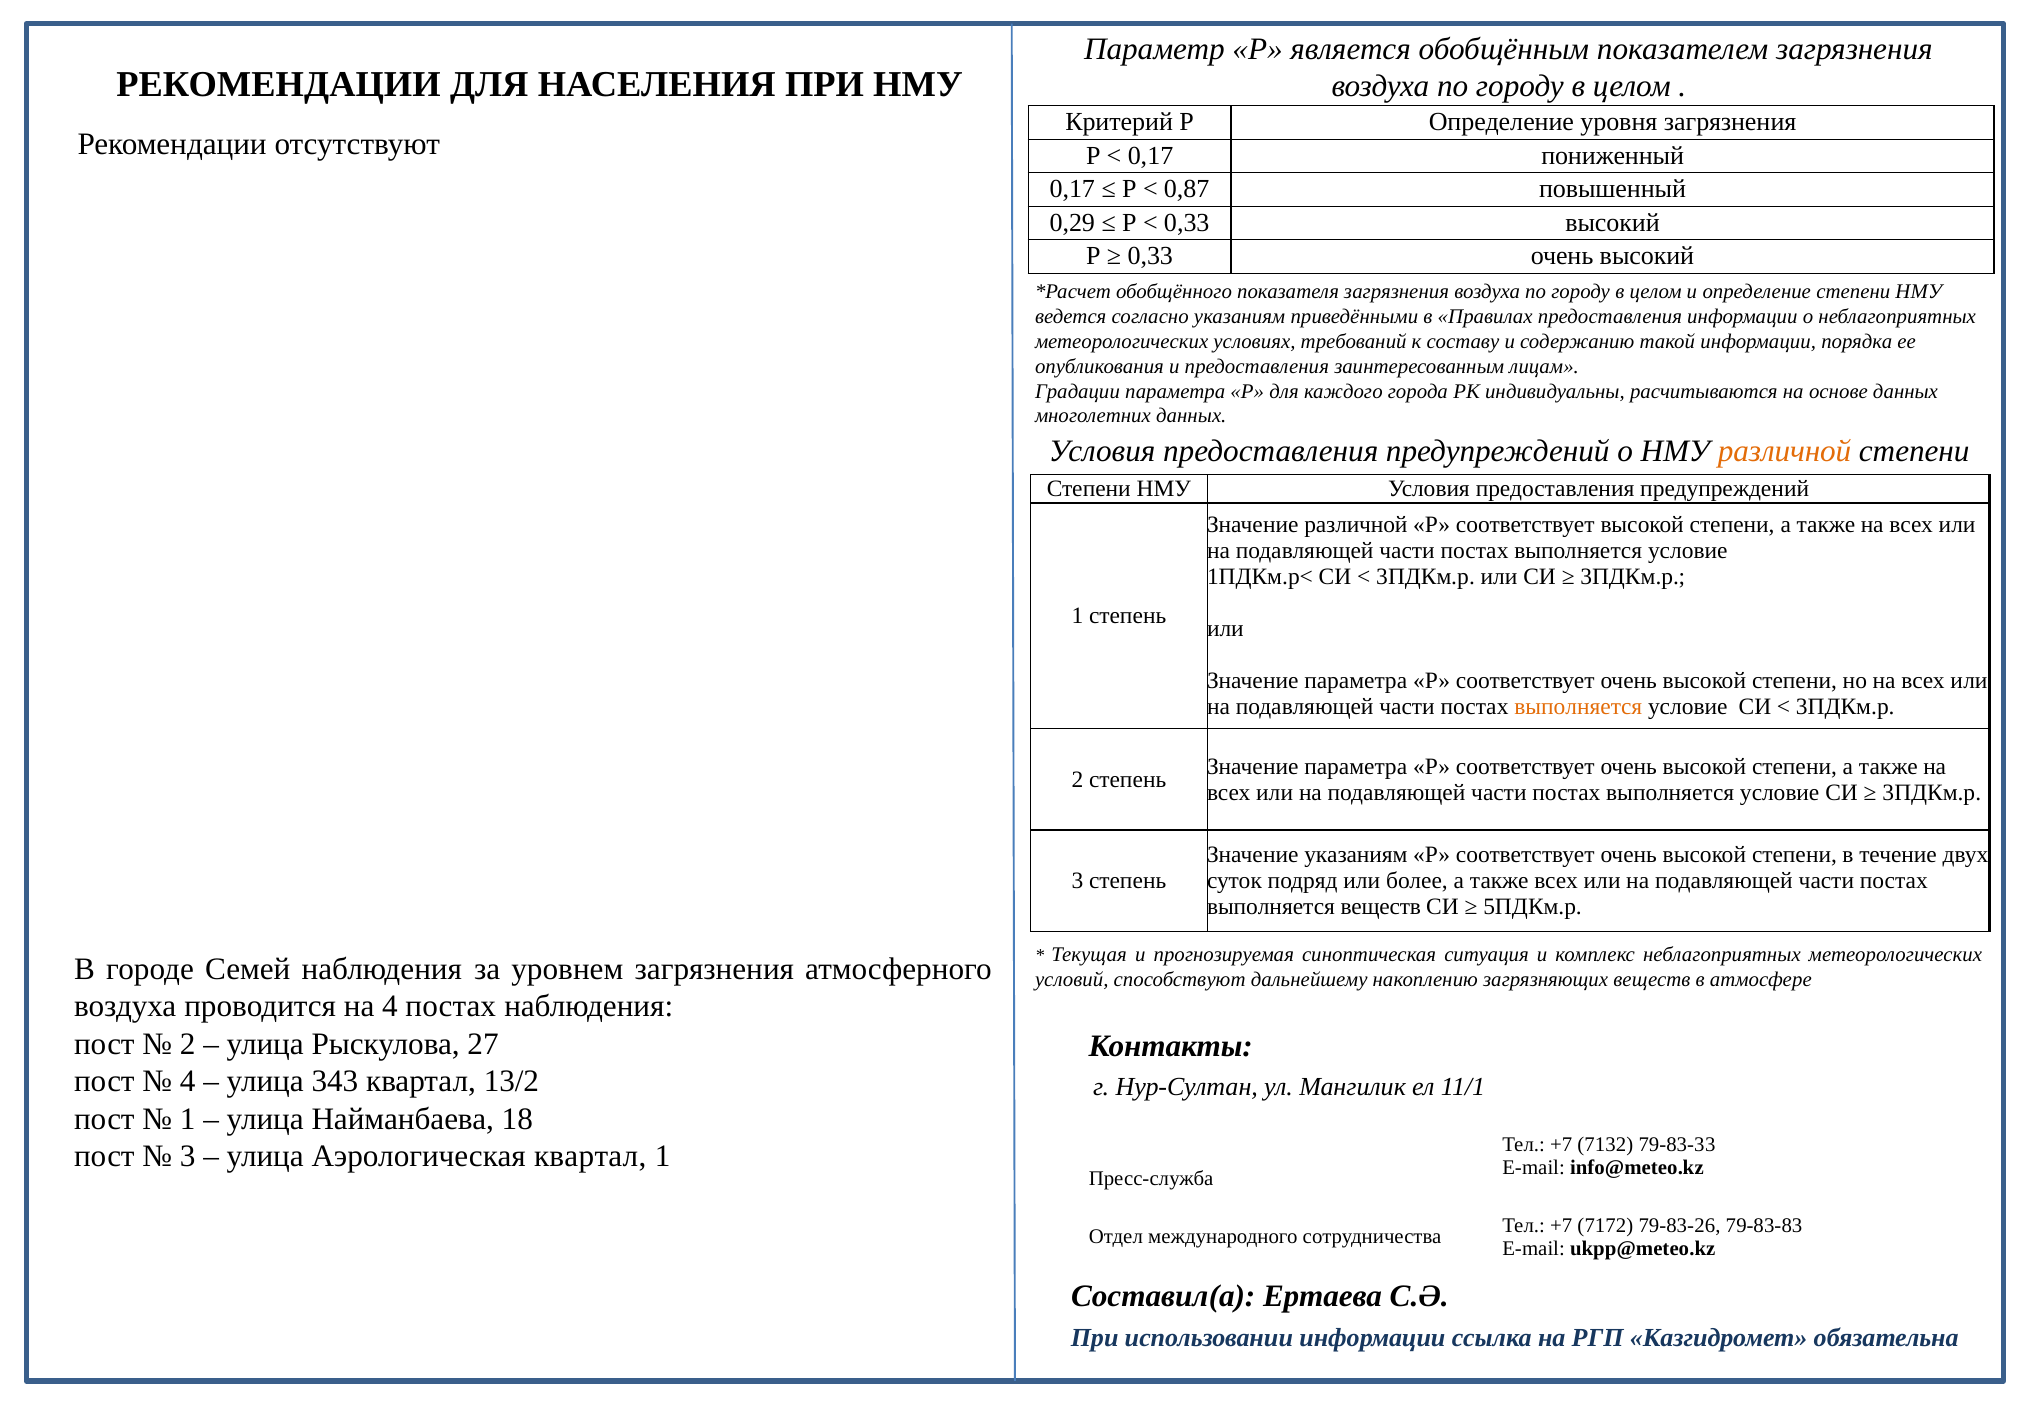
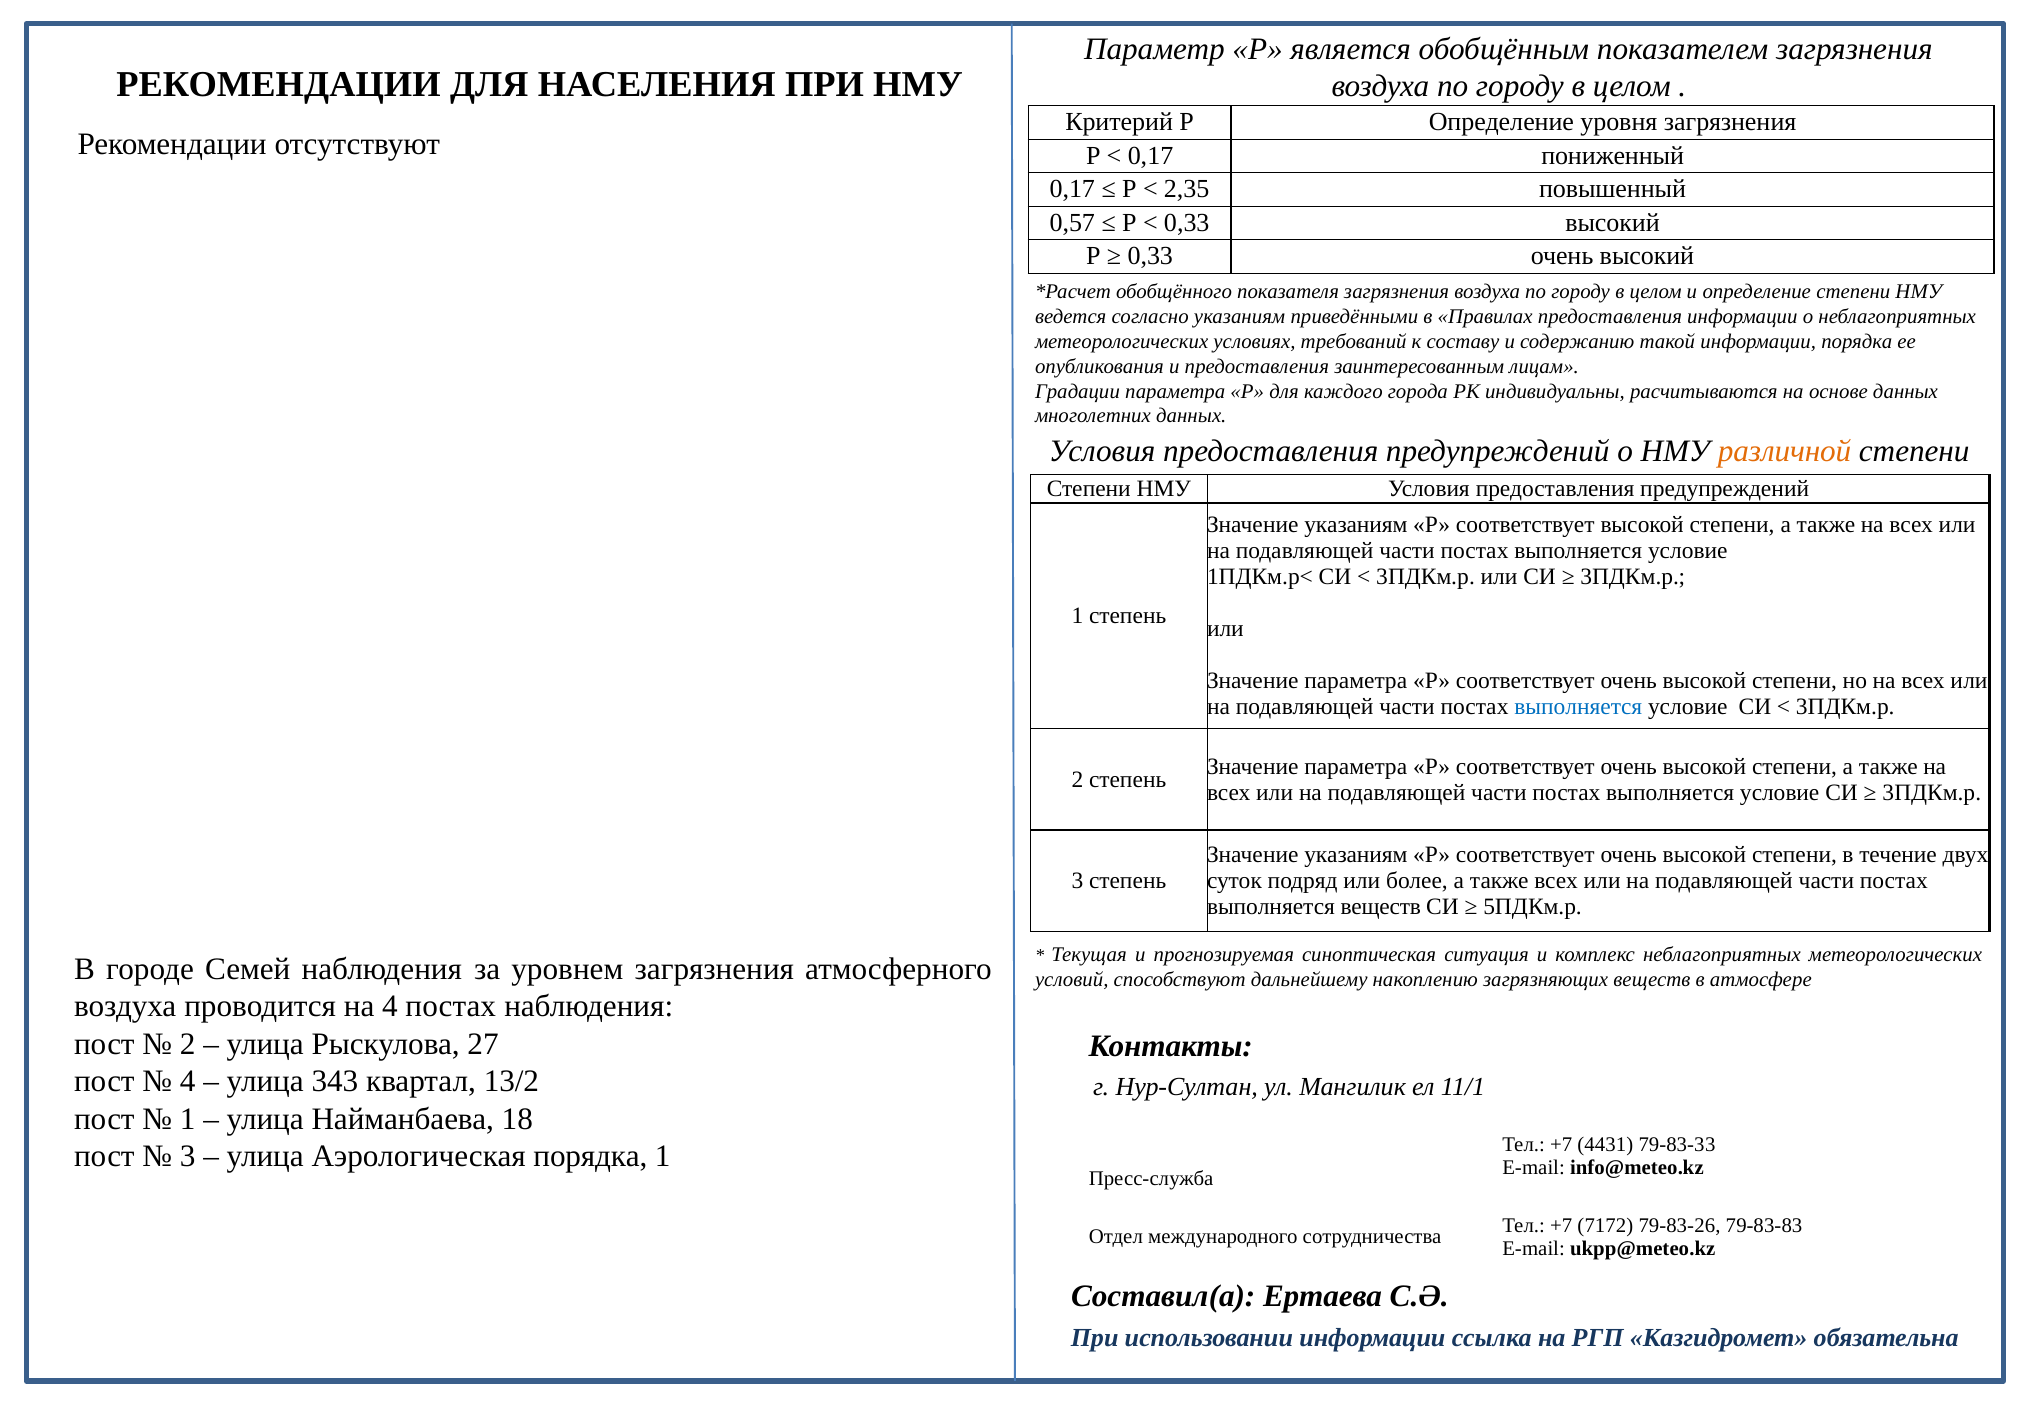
0,87: 0,87 -> 2,35
0,29: 0,29 -> 0,57
различной at (1356, 525): различной -> указаниям
выполняется at (1578, 707) colour: orange -> blue
7132: 7132 -> 4431
Аэрологическая квартал: квартал -> порядка
